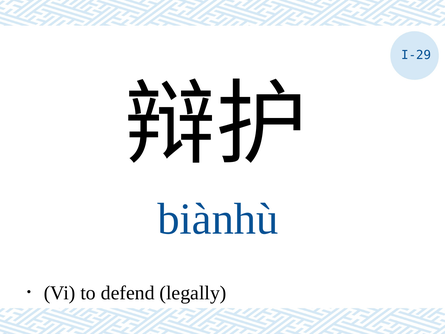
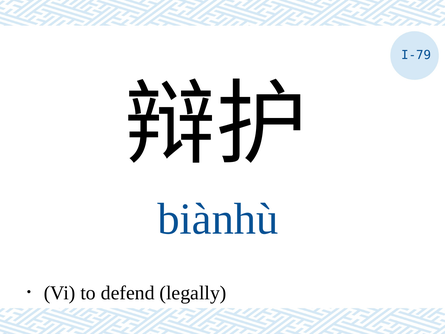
I-29: I-29 -> I-79
